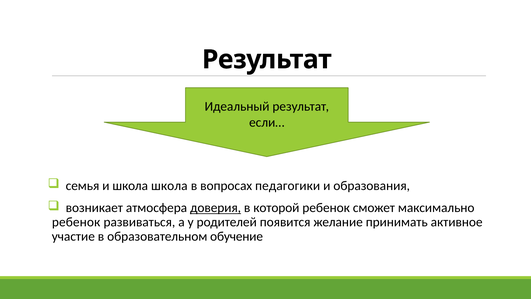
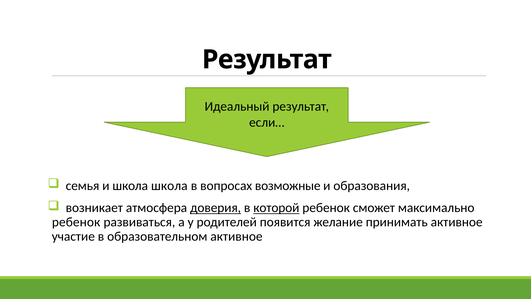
педагогики: педагогики -> возможные
которой underline: none -> present
образовательном обучение: обучение -> активное
